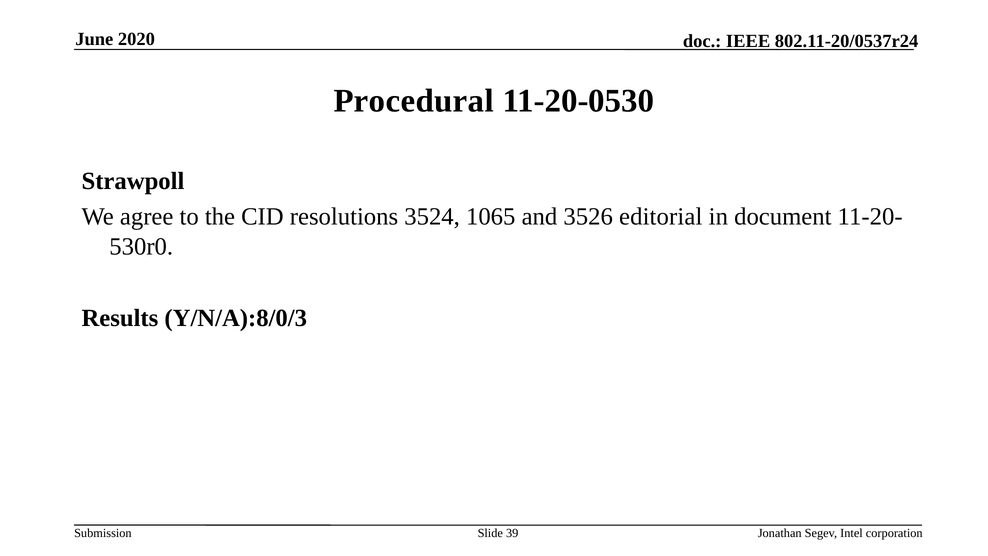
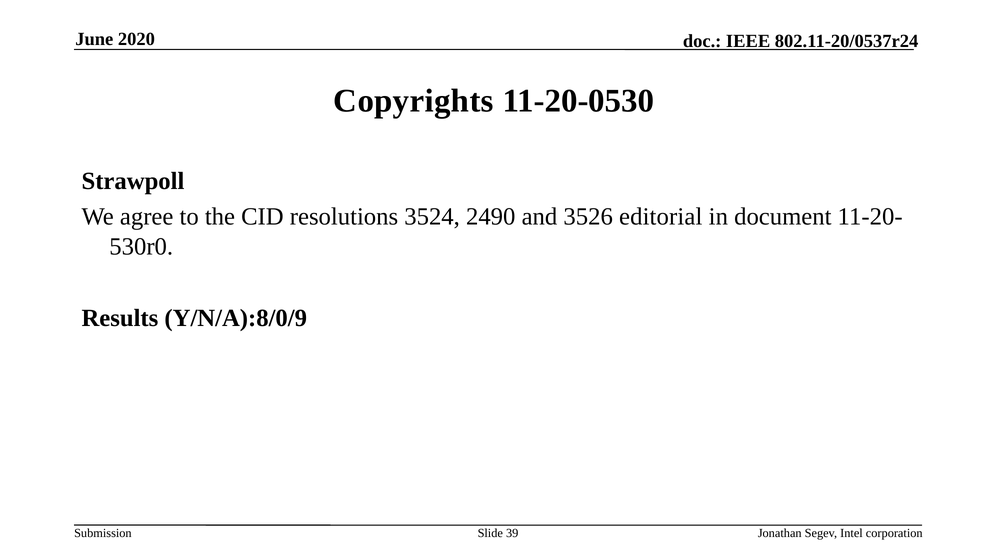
Procedural: Procedural -> Copyrights
1065: 1065 -> 2490
Y/N/A):8/0/3: Y/N/A):8/0/3 -> Y/N/A):8/0/9
